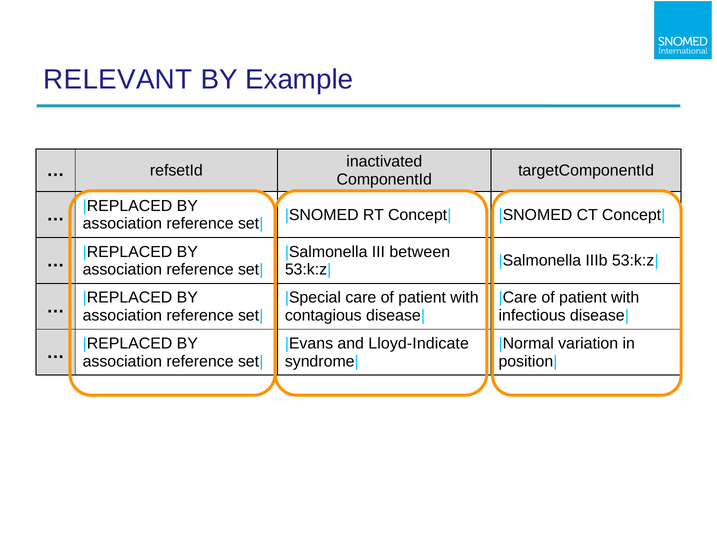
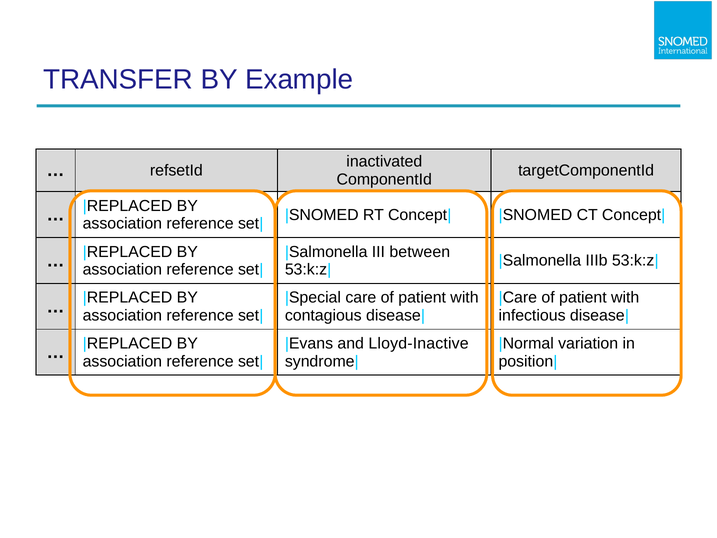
RELEVANT: RELEVANT -> TRANSFER
Lloyd-Indicate: Lloyd-Indicate -> Lloyd-Inactive
